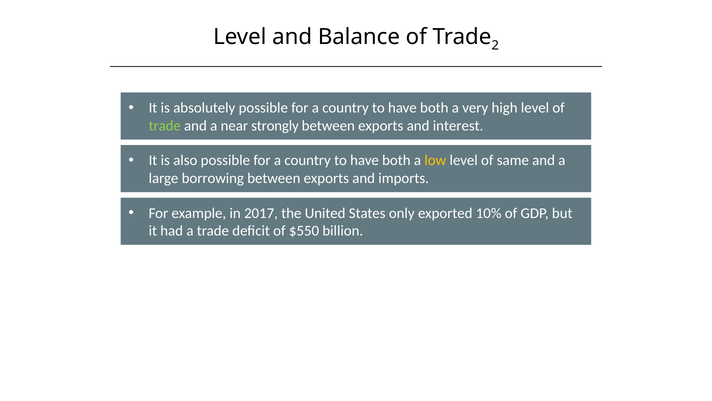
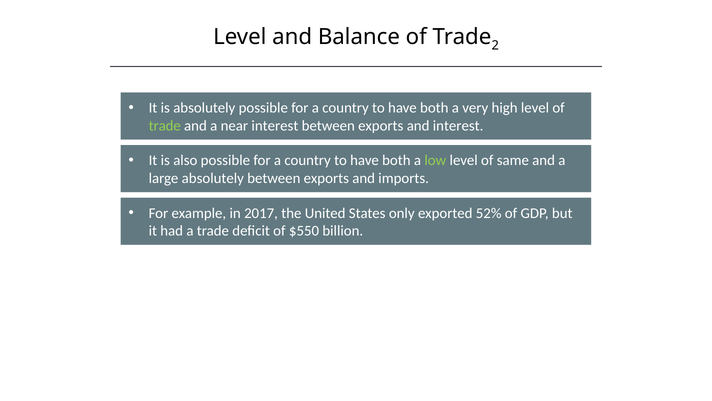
near strongly: strongly -> interest
low colour: yellow -> light green
large borrowing: borrowing -> absolutely
10%: 10% -> 52%
